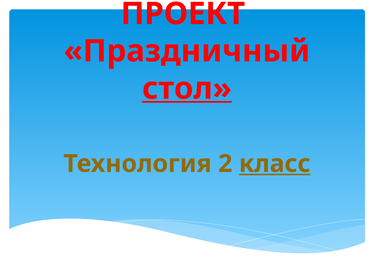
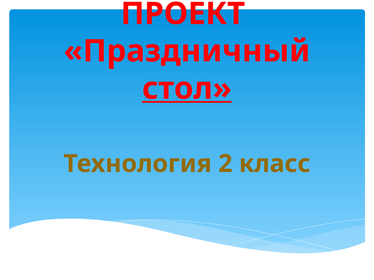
класс underline: present -> none
